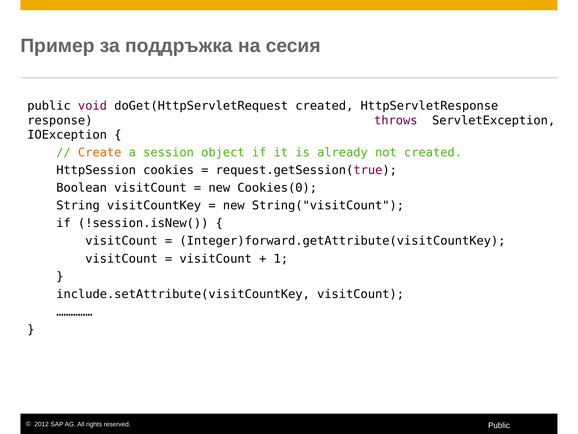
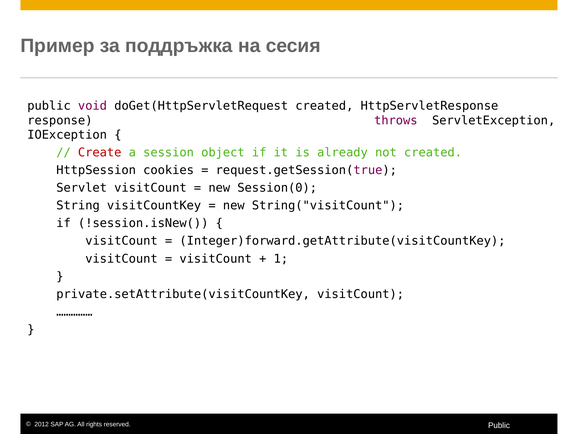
Create colour: orange -> red
Boolean: Boolean -> Servlet
Cookies(0: Cookies(0 -> Session(0
include.setAttribute(visitCountKey: include.setAttribute(visitCountKey -> private.setAttribute(visitCountKey
